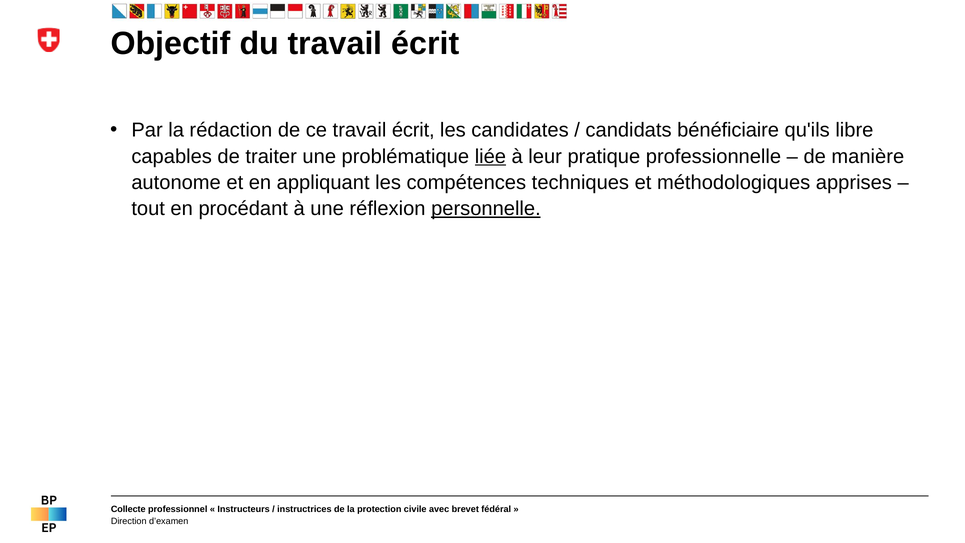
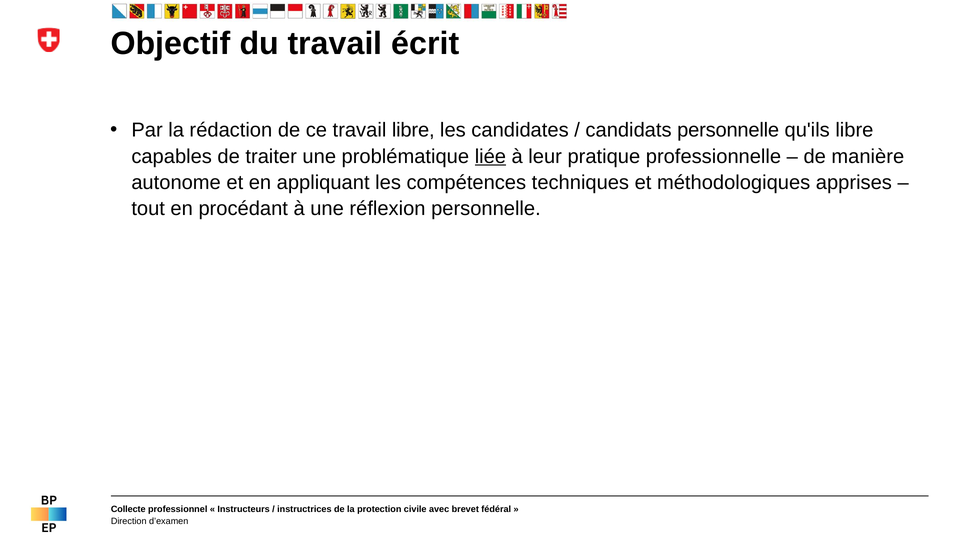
ce travail écrit: écrit -> libre
candidats bénéficiaire: bénéficiaire -> personnelle
personnelle at (486, 209) underline: present -> none
